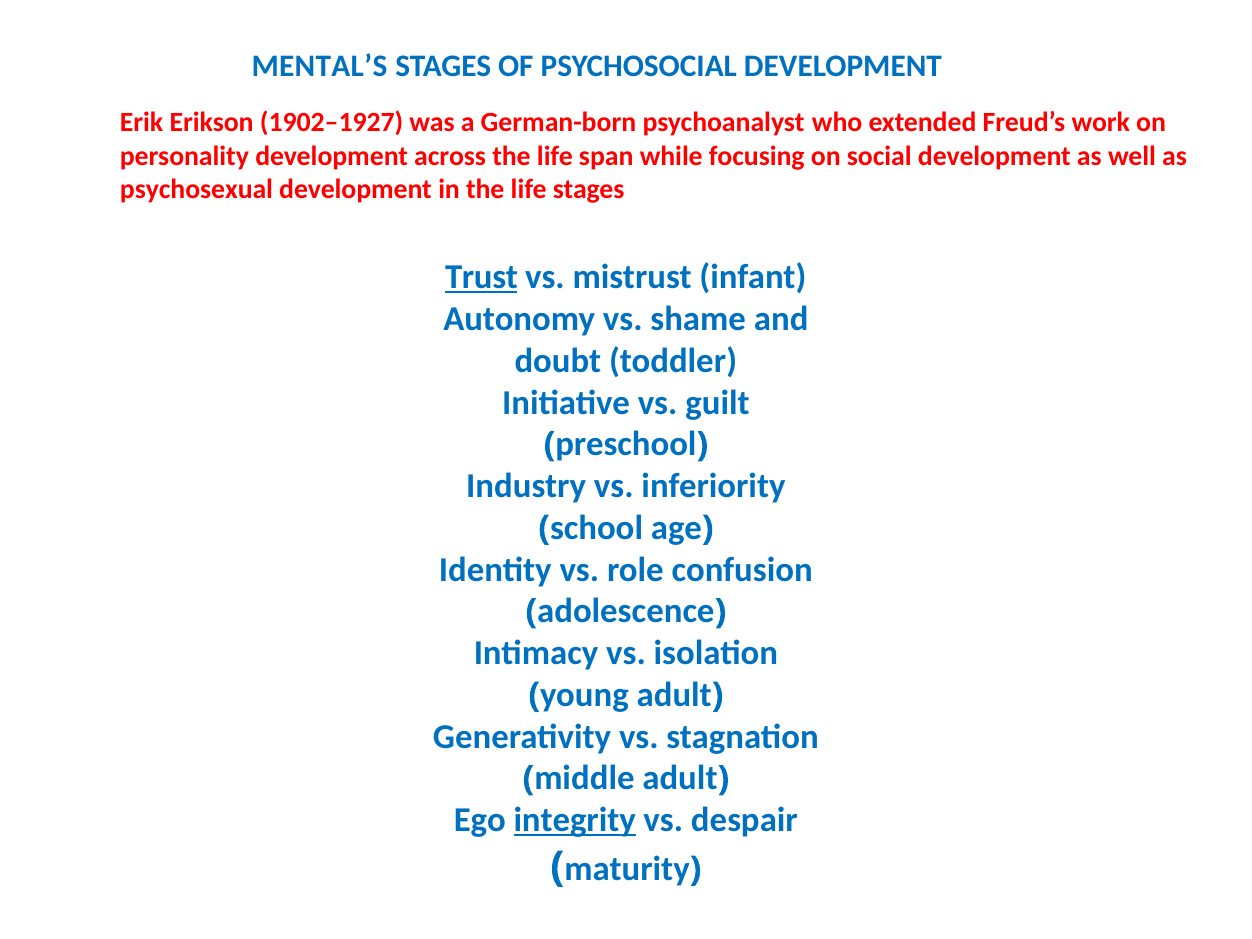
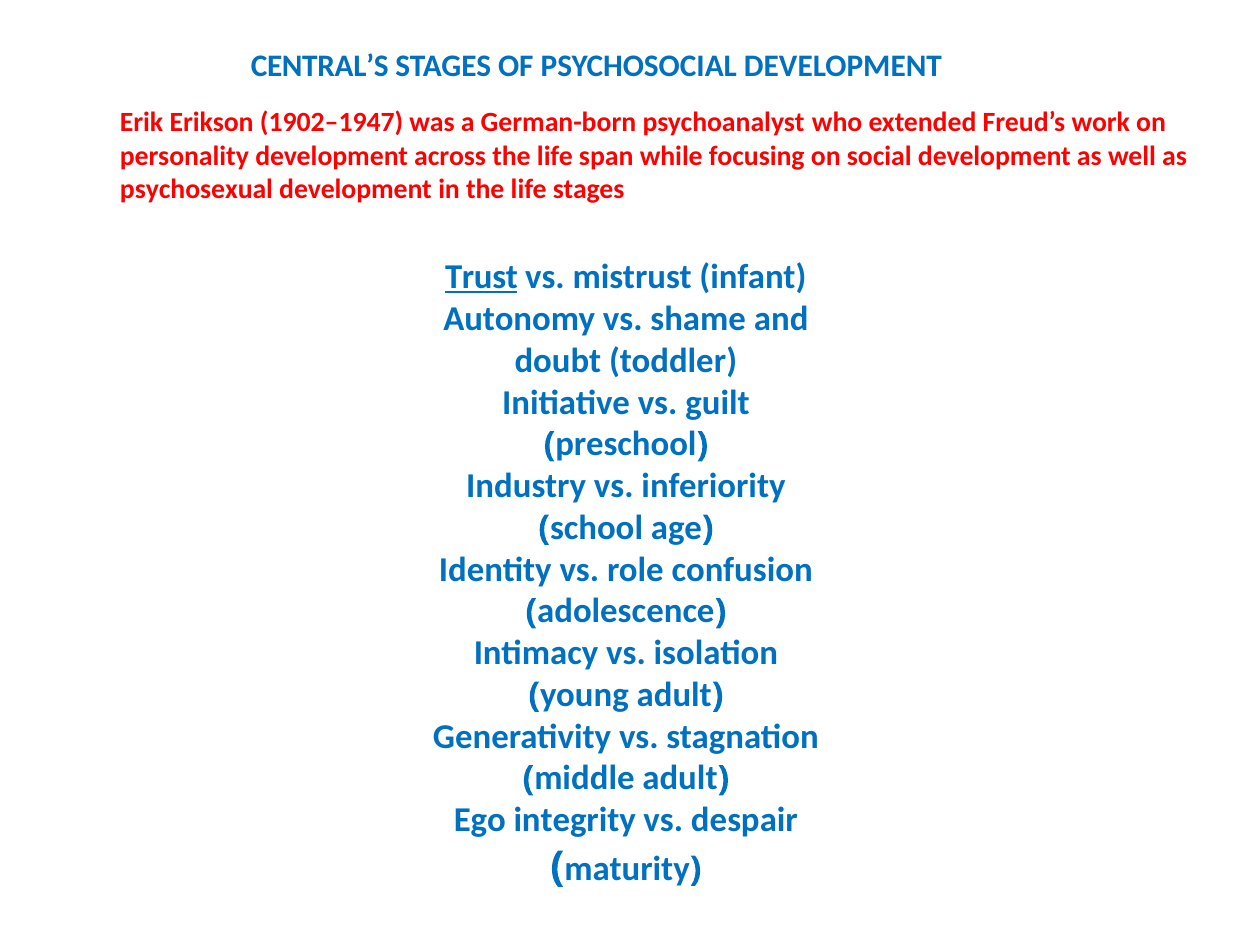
MENTAL’S: MENTAL’S -> CENTRAL’S
1902–1927: 1902–1927 -> 1902–1947
integrity underline: present -> none
